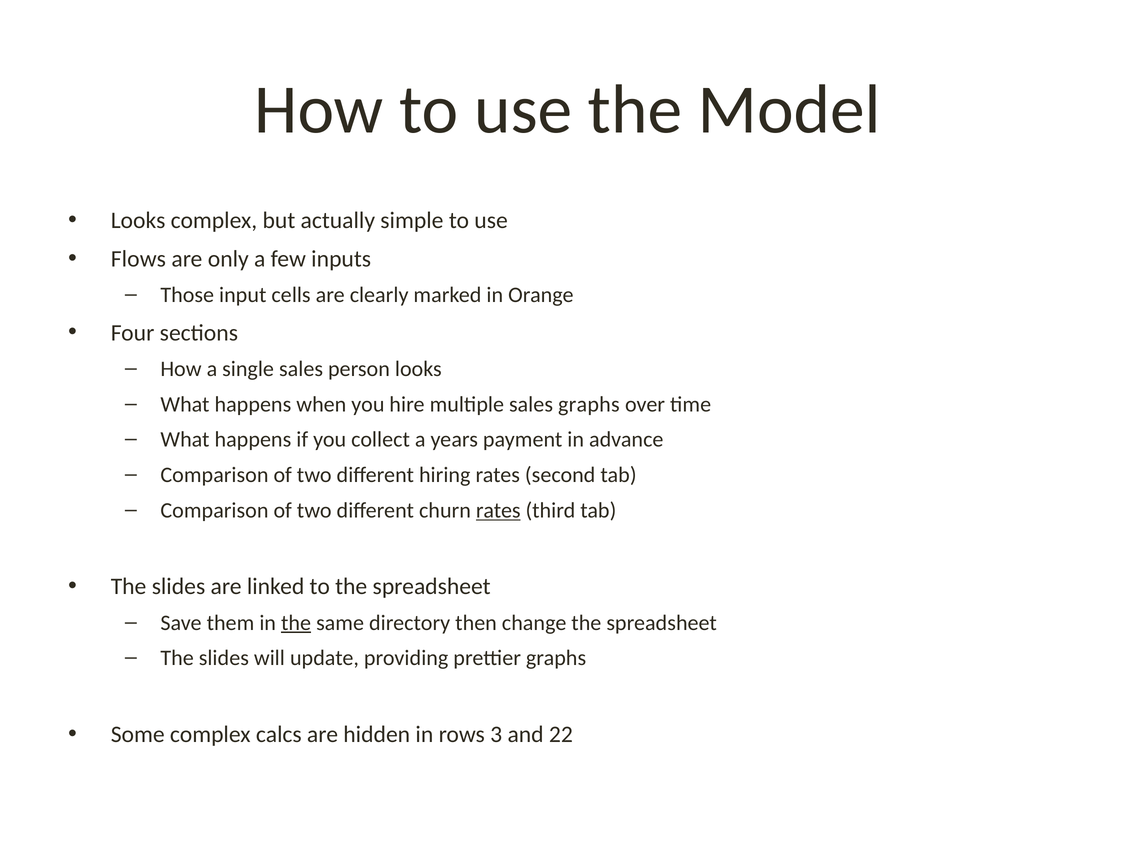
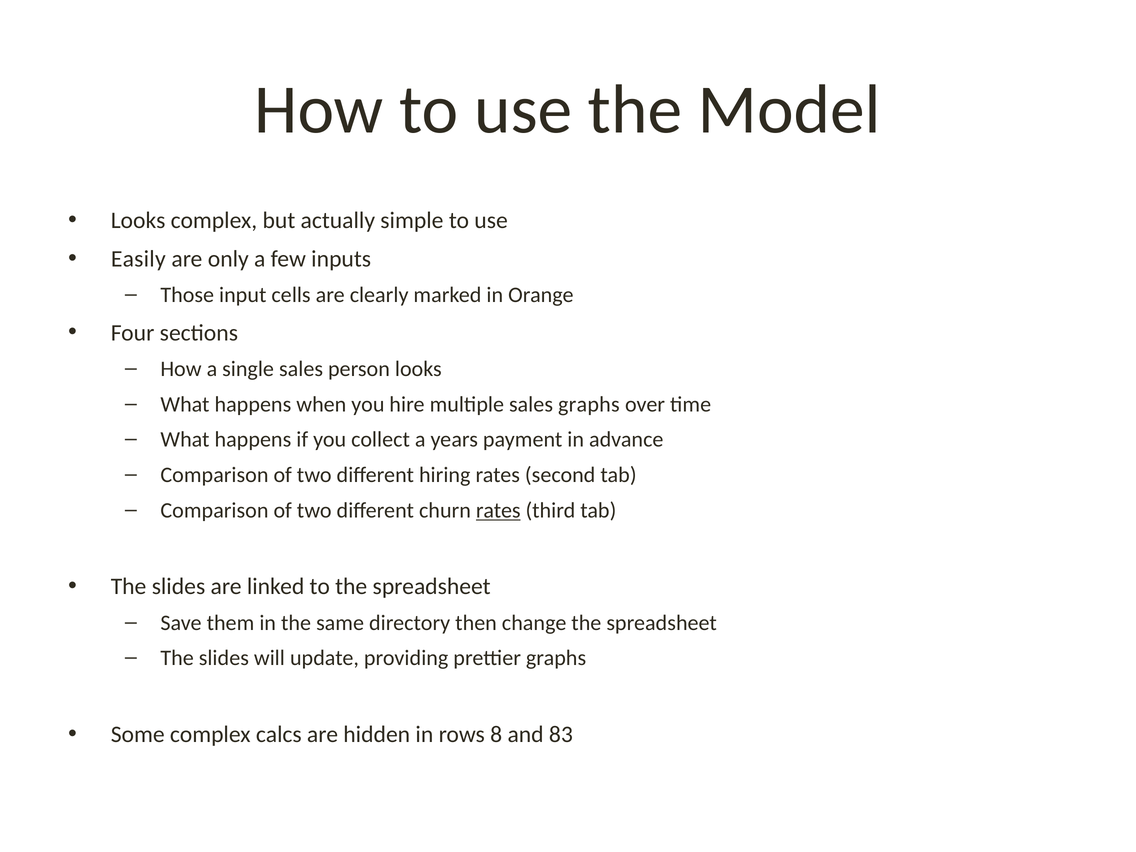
Flows: Flows -> Easily
the at (296, 623) underline: present -> none
3: 3 -> 8
22: 22 -> 83
